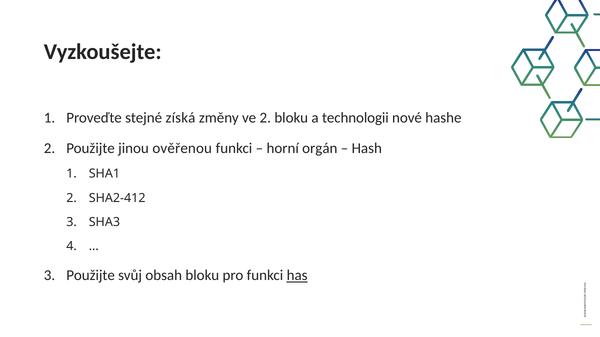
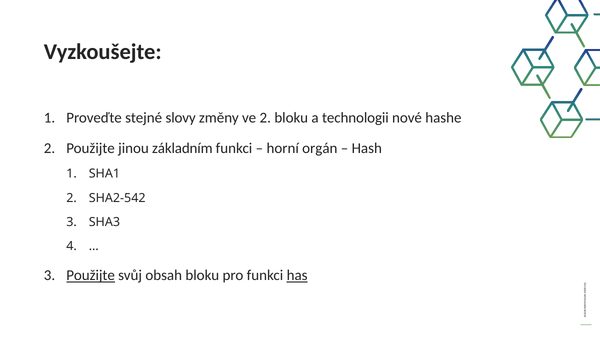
získá: získá -> slovy
ověřenou: ověřenou -> základním
SHA2-412: SHA2-412 -> SHA2-542
Použijte at (91, 276) underline: none -> present
